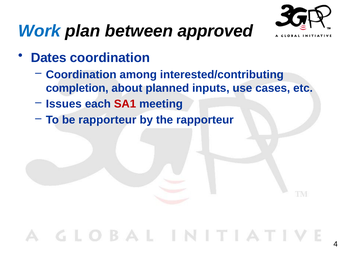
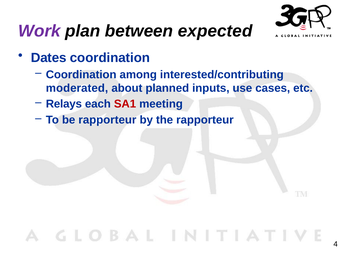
Work colour: blue -> purple
approved: approved -> expected
completion: completion -> moderated
Issues: Issues -> Relays
